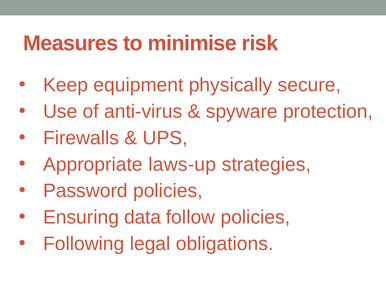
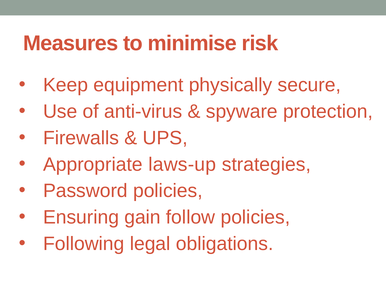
data: data -> gain
